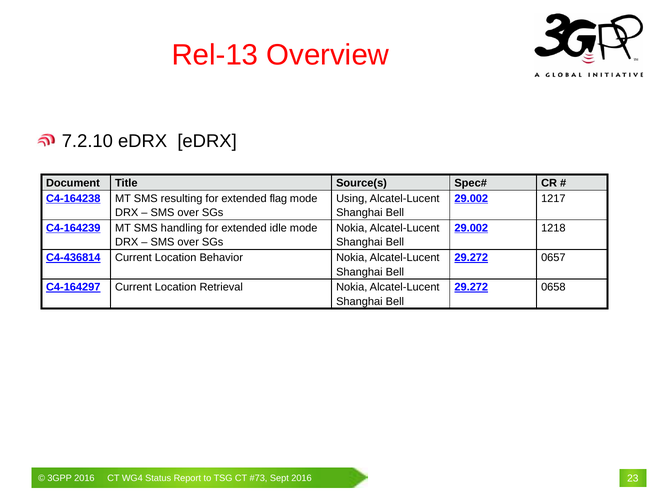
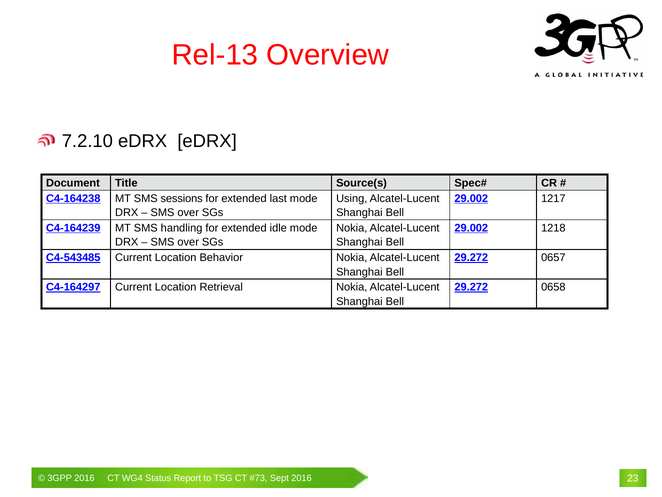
resulting: resulting -> sessions
flag: flag -> last
C4-436814: C4-436814 -> C4-543485
